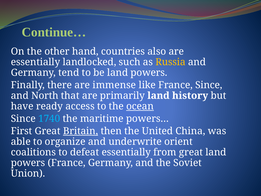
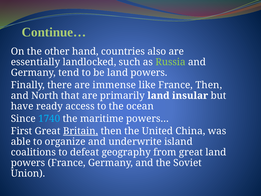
Russia colour: yellow -> light green
France Since: Since -> Then
history: history -> insular
ocean underline: present -> none
orient: orient -> island
defeat essentially: essentially -> geography
